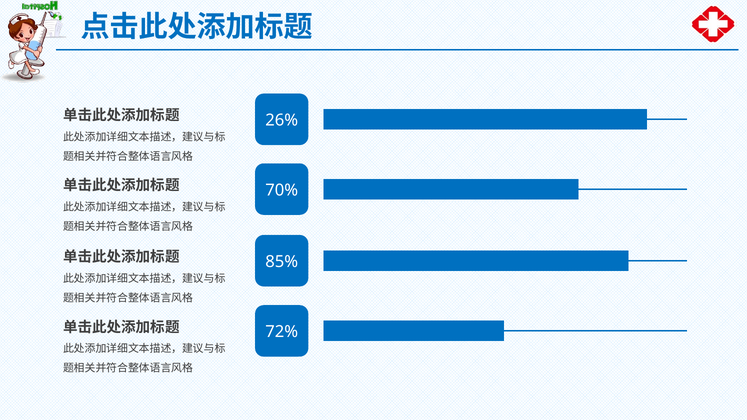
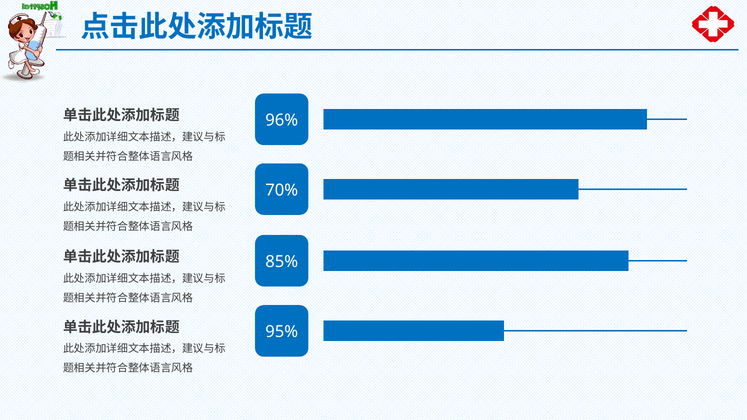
26%: 26% -> 96%
72%: 72% -> 95%
